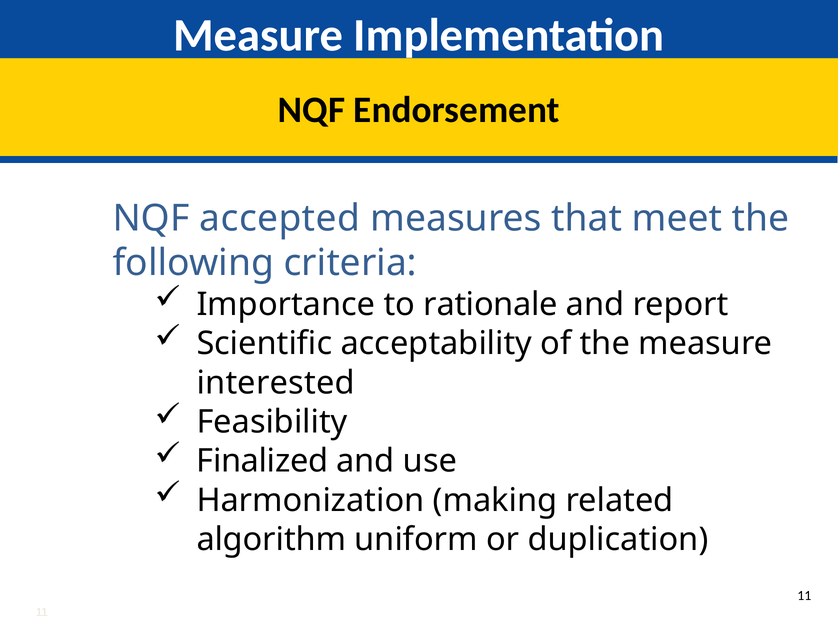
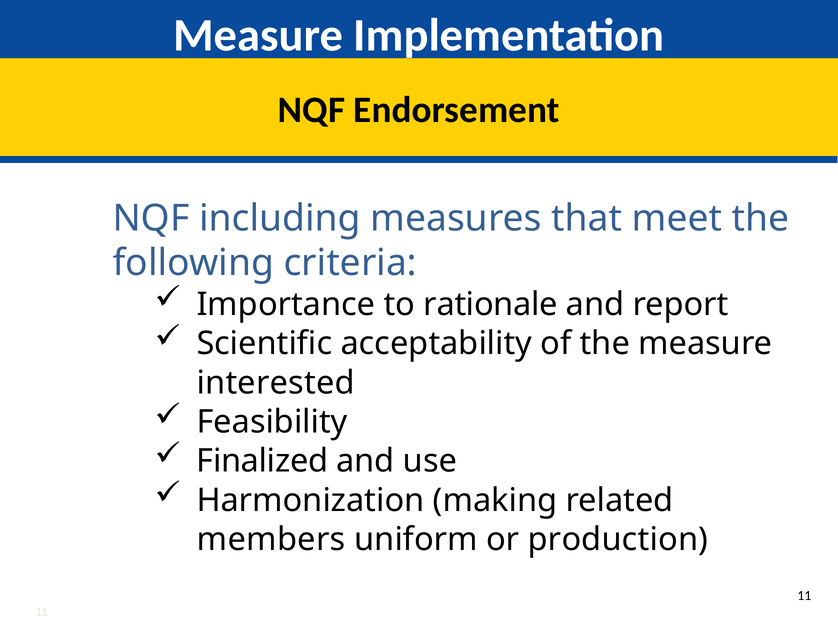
accepted: accepted -> including
algorithm: algorithm -> members
duplication: duplication -> production
